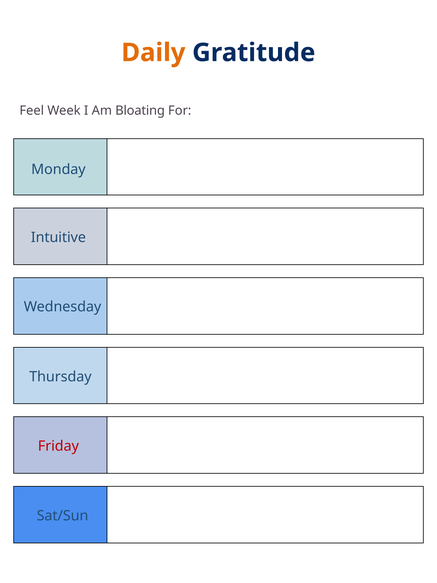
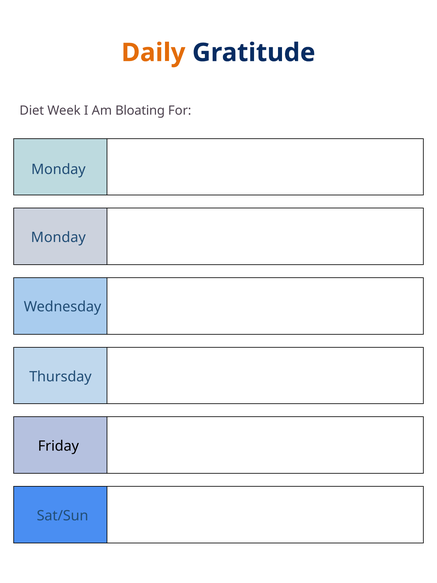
Feel: Feel -> Diet
Intuitive at (58, 237): Intuitive -> Monday
Friday colour: red -> black
